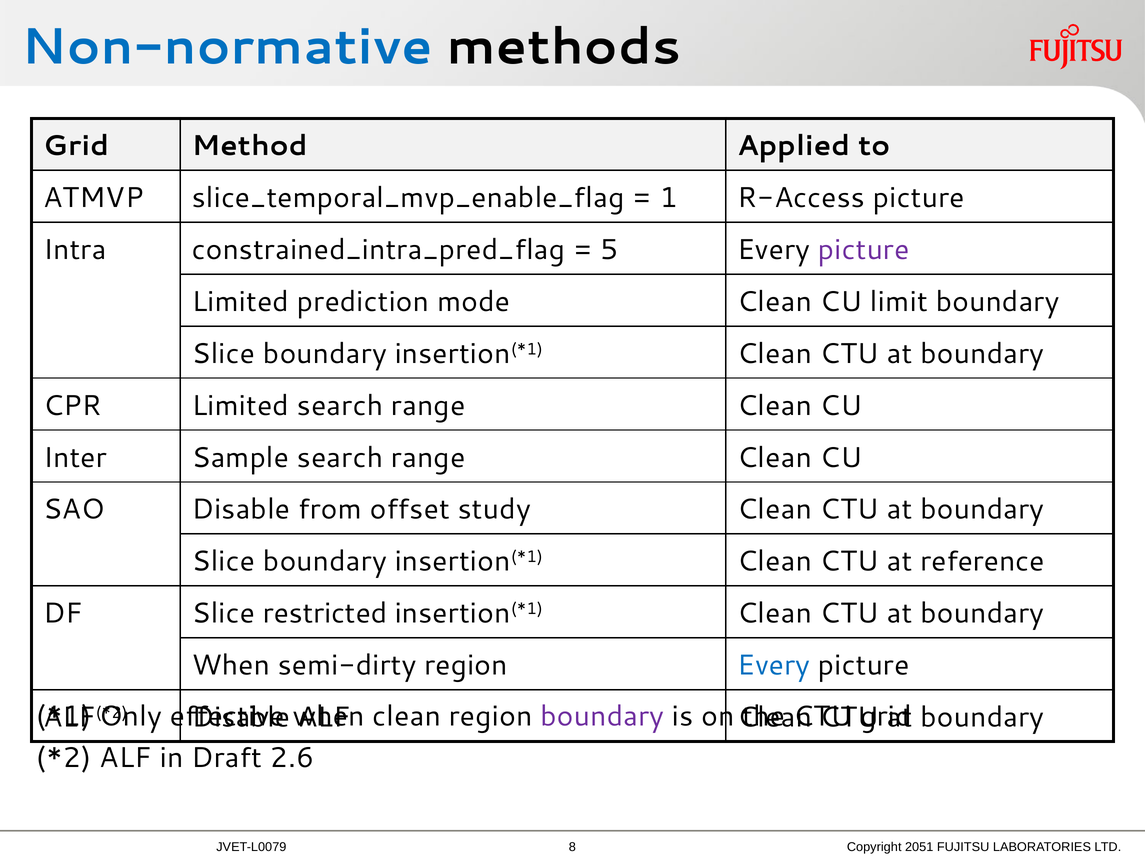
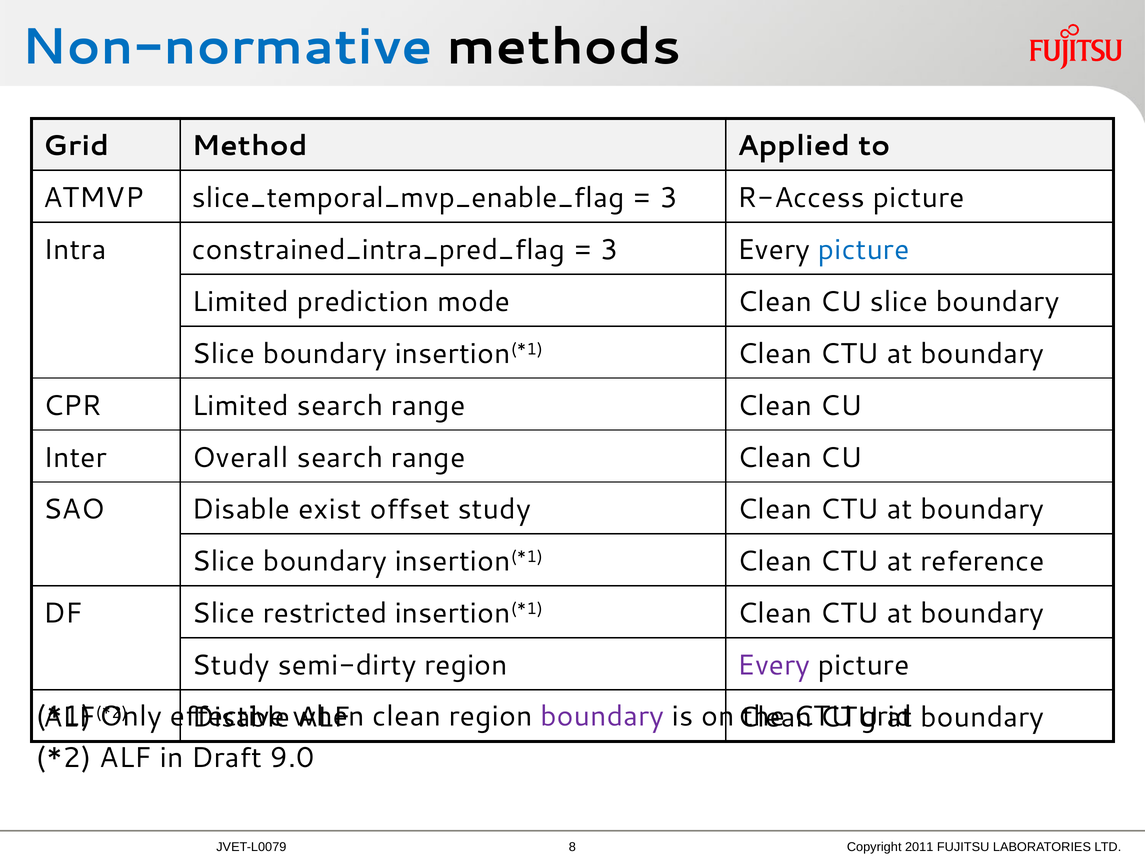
1 at (669, 198): 1 -> 3
5 at (610, 250): 5 -> 3
picture at (864, 250) colour: purple -> blue
CU limit: limit -> slice
Sample: Sample -> Overall
from: from -> exist
When at (231, 665): When -> Study
Every at (774, 665) colour: blue -> purple
2.6: 2.6 -> 9.0
2051: 2051 -> 2011
